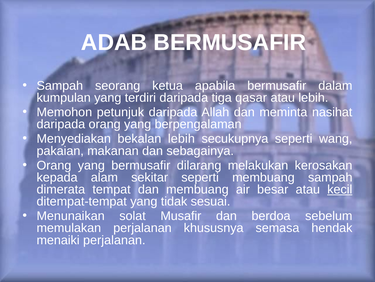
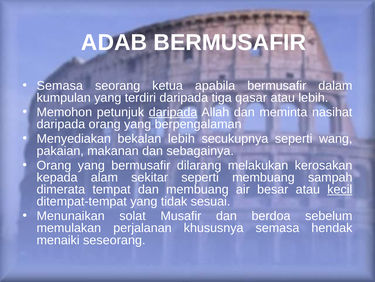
Sampah at (60, 85): Sampah -> Semasa
daripada at (173, 112) underline: none -> present
menaiki perjalanan: perjalanan -> seseorang
